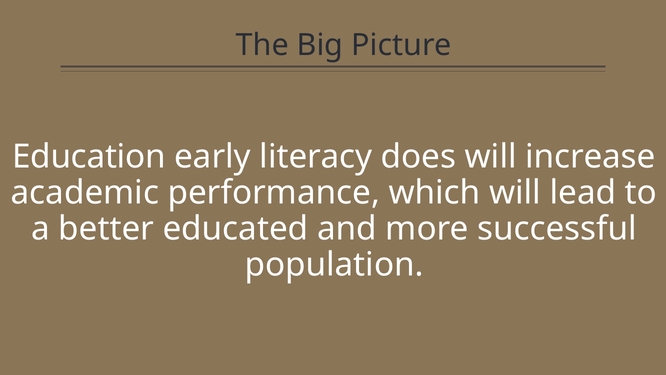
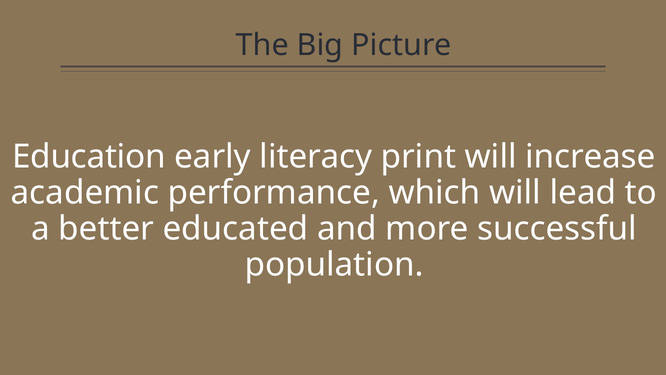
does: does -> print
